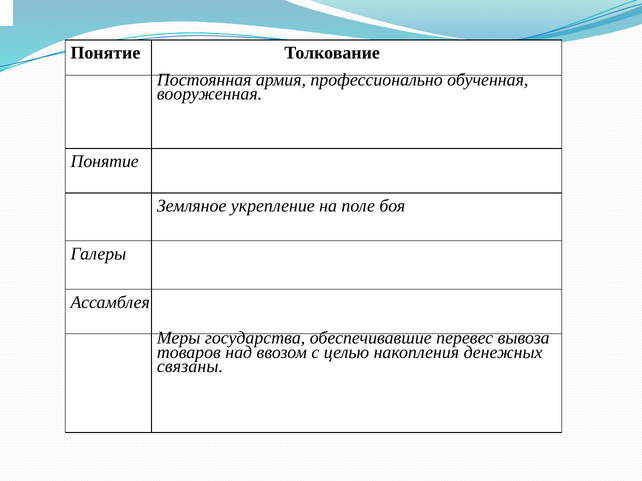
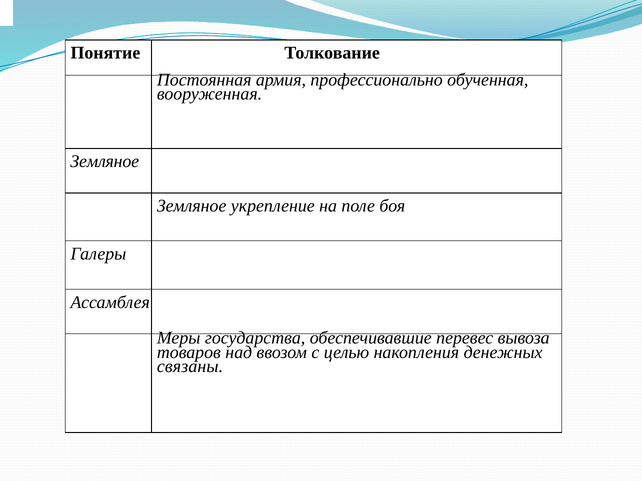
Понятие at (105, 162): Понятие -> Земляное
